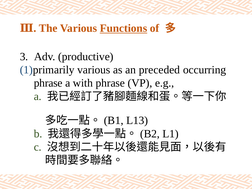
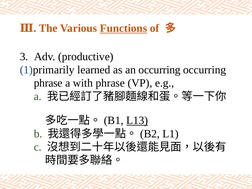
1)primarily various: various -> learned
an preceded: preceded -> occurring
L13 underline: none -> present
